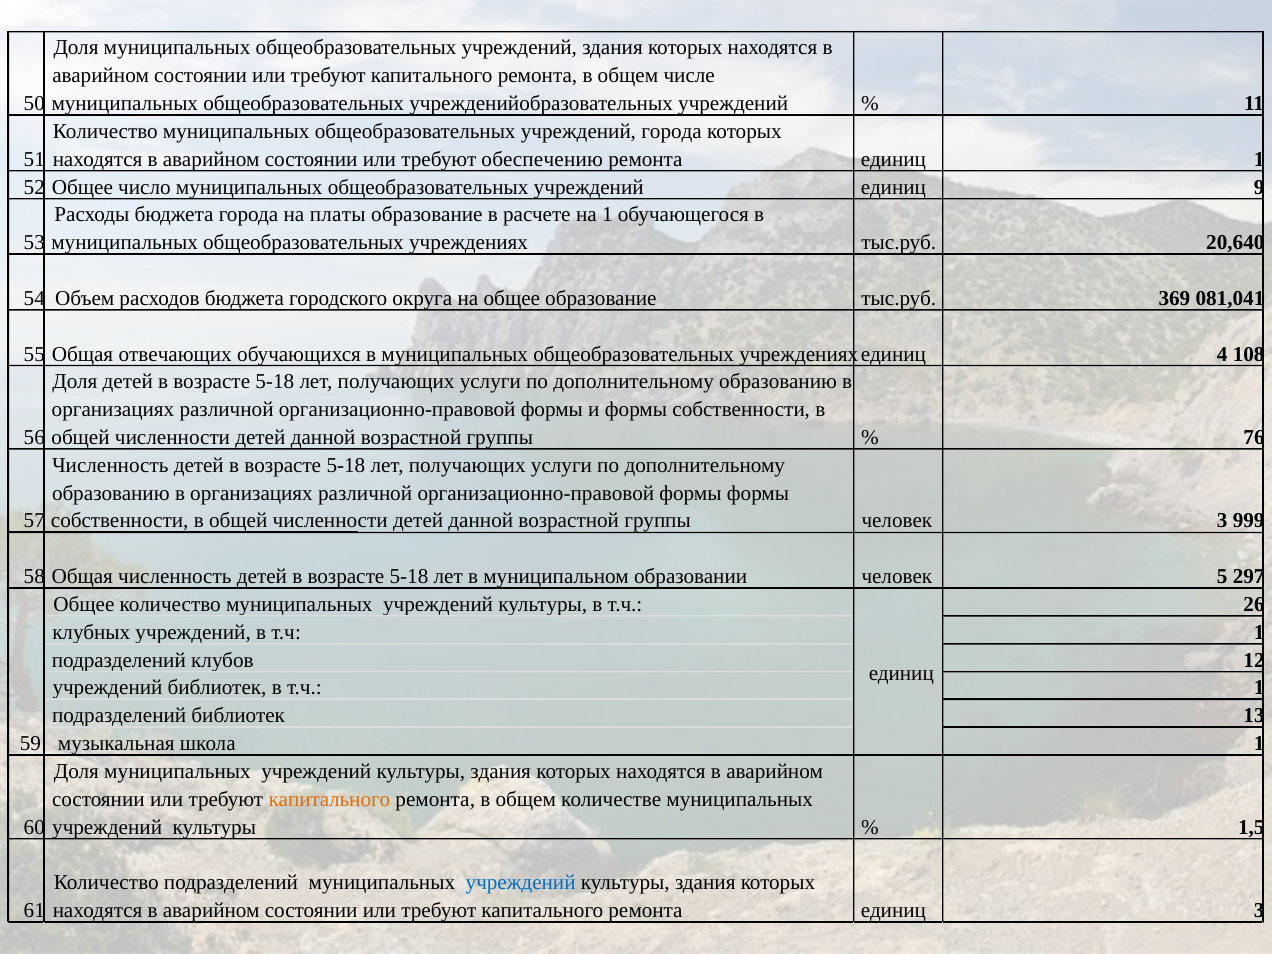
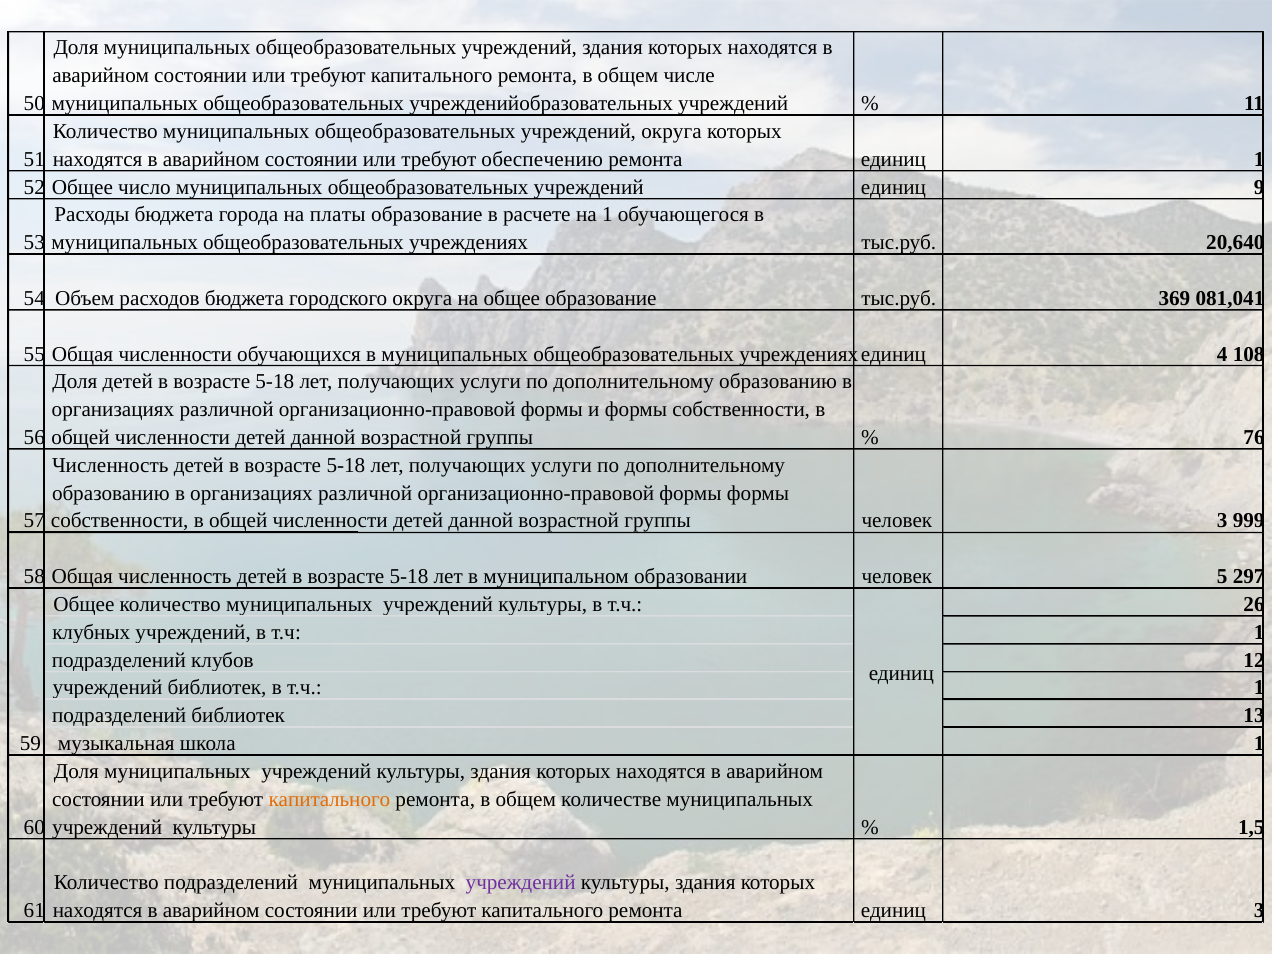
учреждений города: города -> округа
Общая отвечающих: отвечающих -> численности
учреждений at (521, 883) colour: blue -> purple
